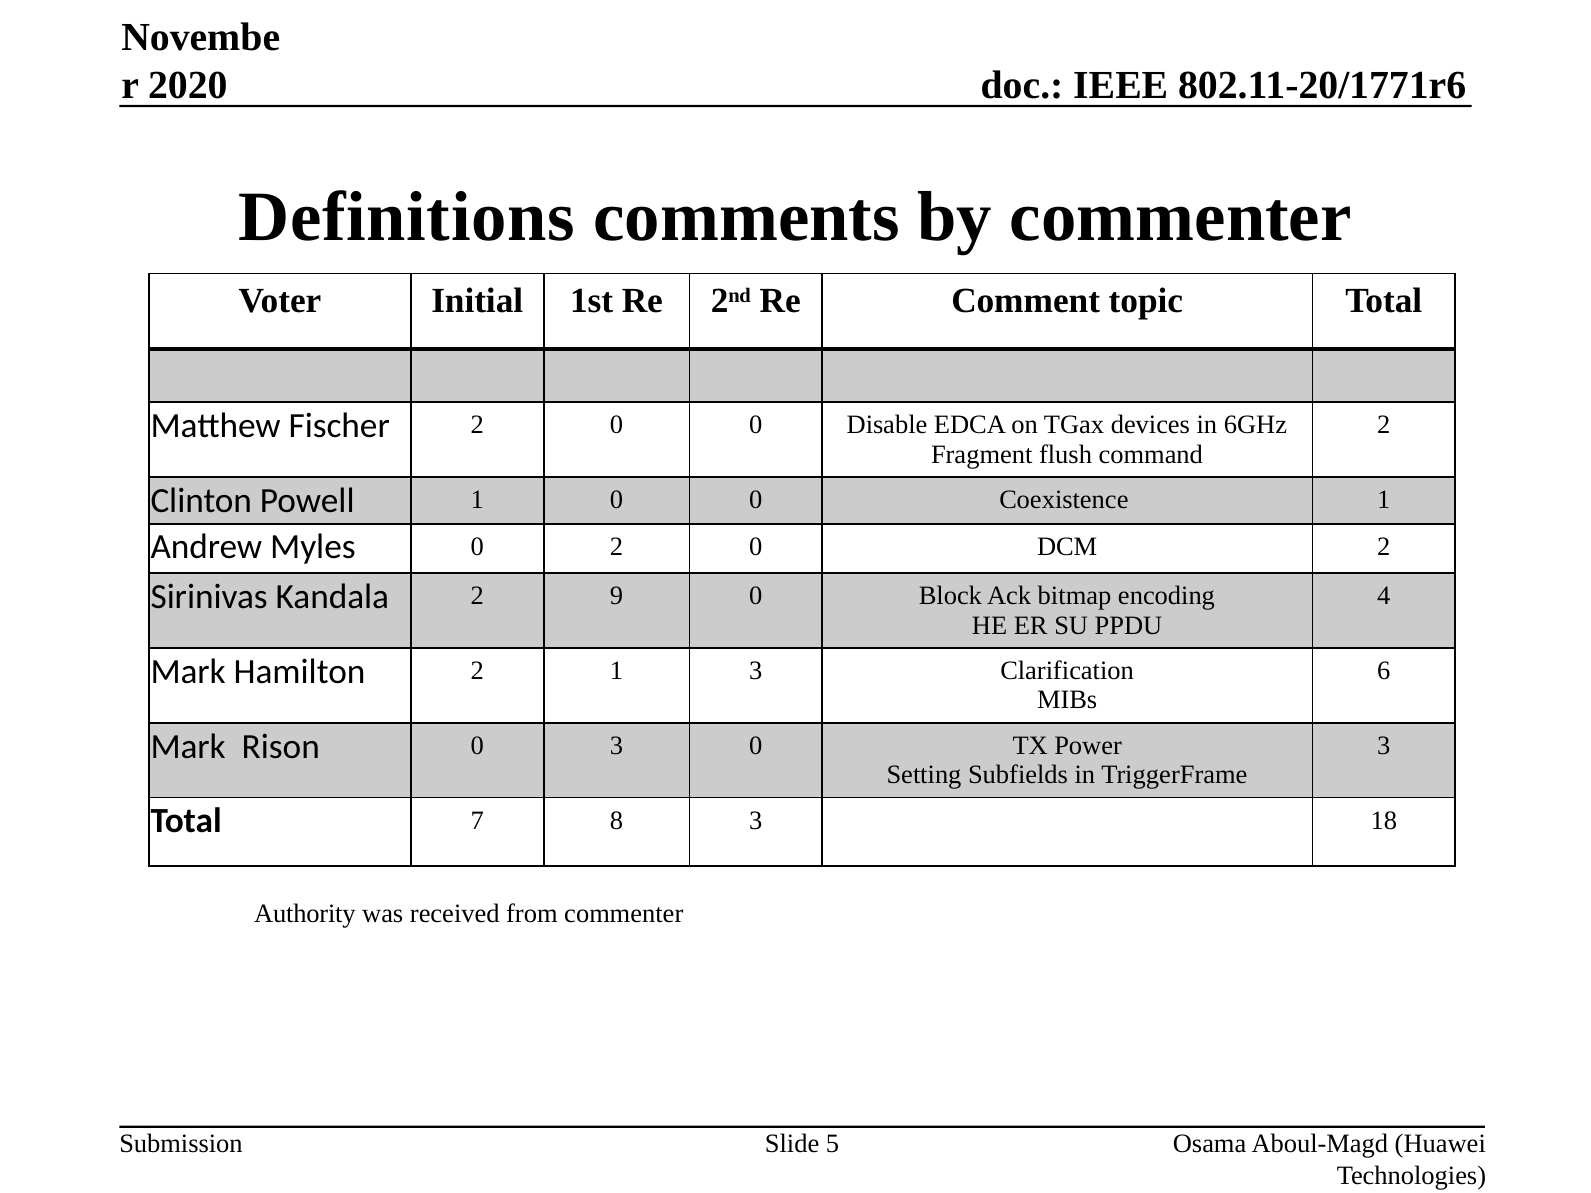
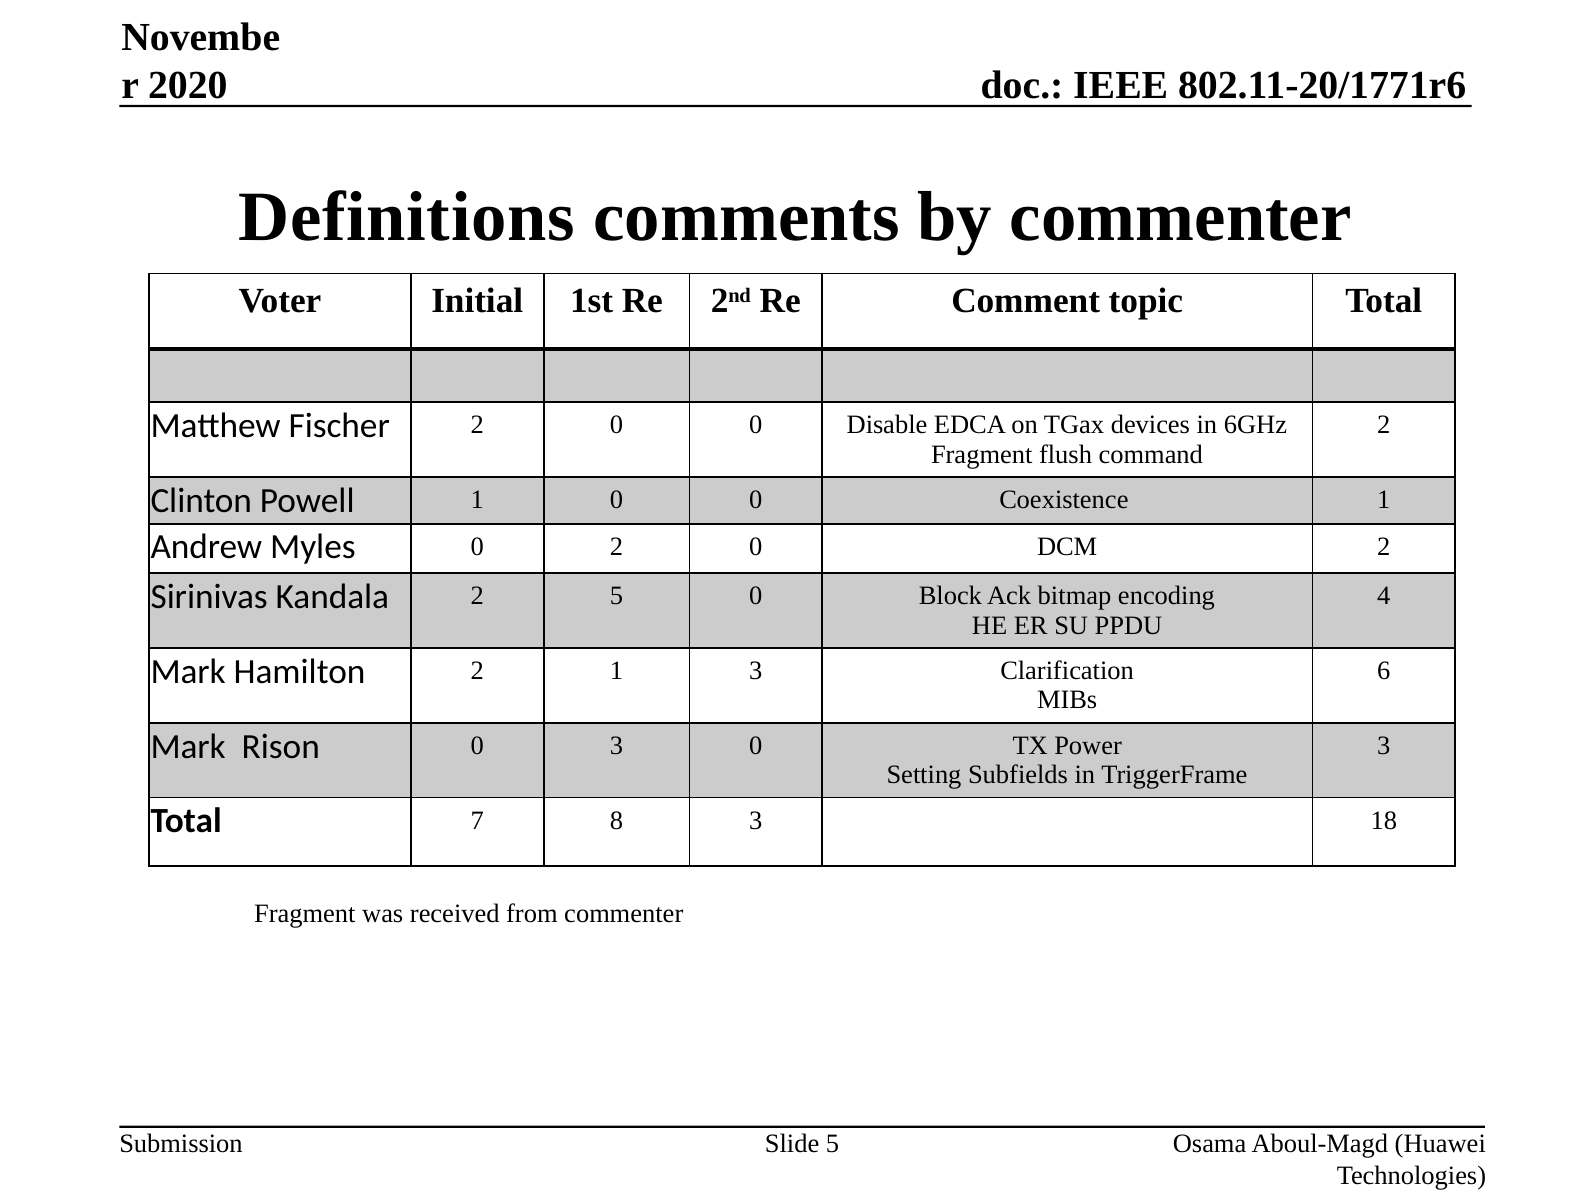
2 9: 9 -> 5
Authority at (305, 914): Authority -> Fragment
